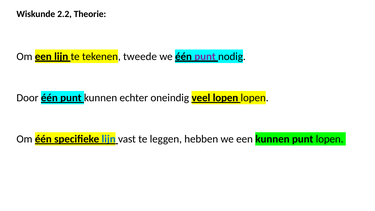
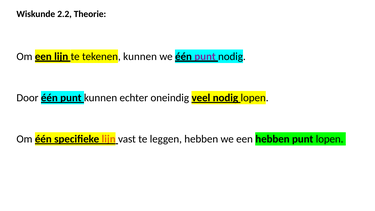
tekenen tweede: tweede -> kunnen
veel lopen: lopen -> nodig
lijn at (109, 139) colour: blue -> orange
een kunnen: kunnen -> hebben
